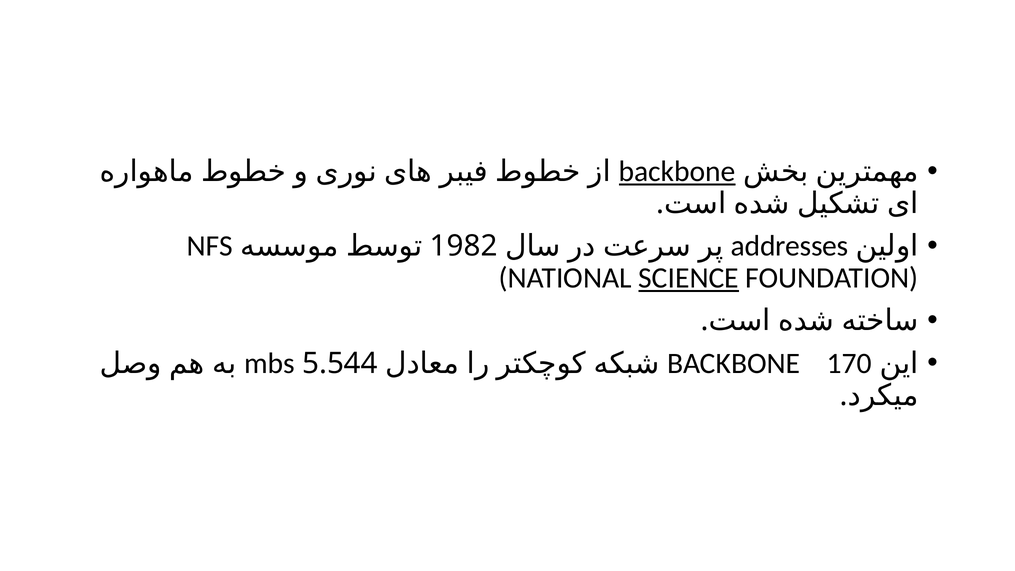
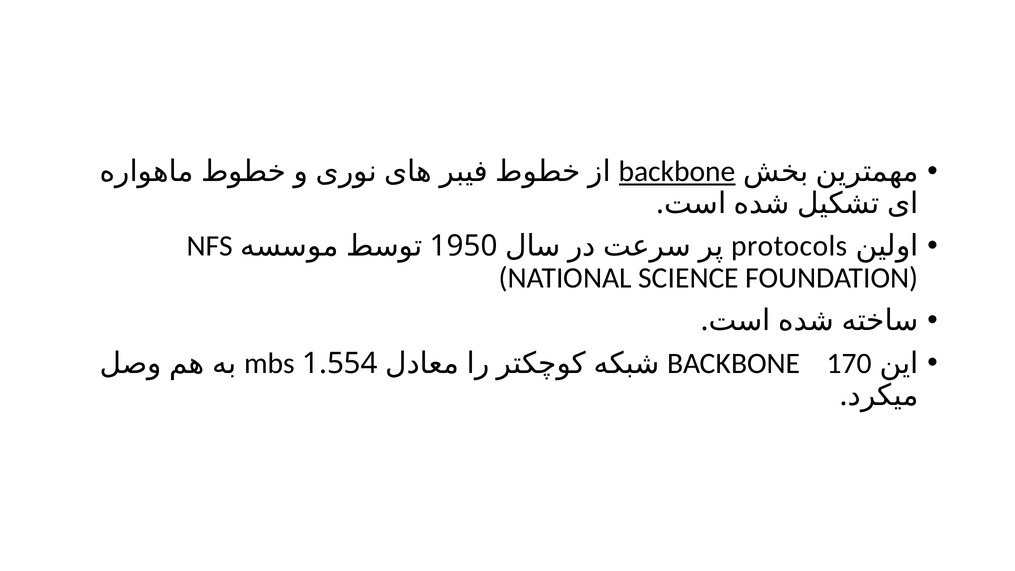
addresses: addresses -> protocols
1982: 1982 -> 1950
SCIENCE underline: present -> none
5.544: 5.544 -> 1.554
